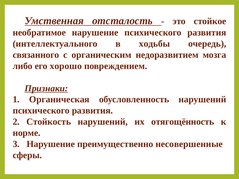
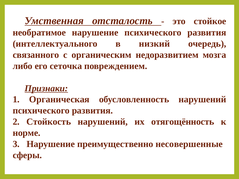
ходьбы: ходьбы -> низкий
хорошо: хорошо -> сеточка
